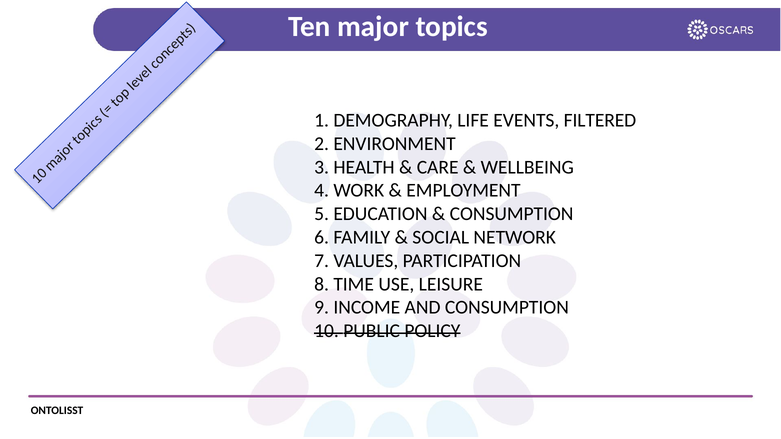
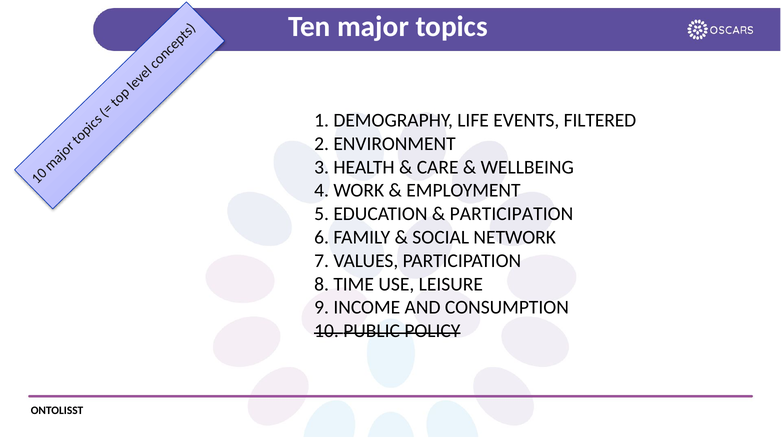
CONSUMPTION at (512, 214): CONSUMPTION -> PARTICIPATION
